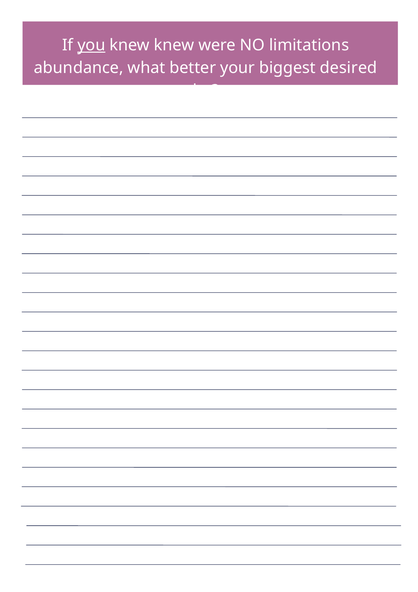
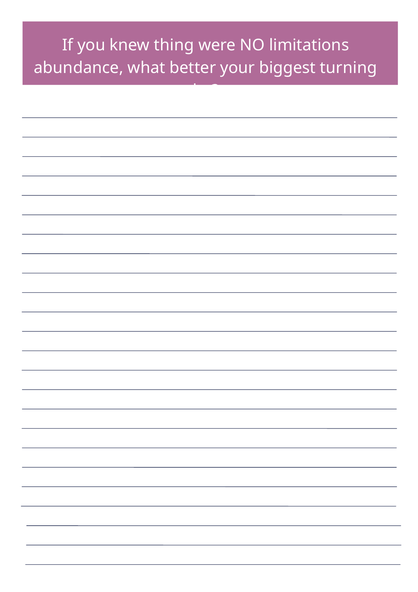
you underline: present -> none
knew knew: knew -> thing
desired: desired -> turning
